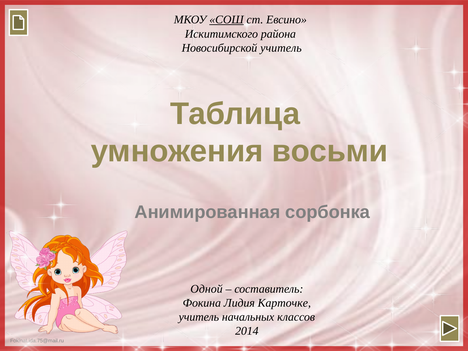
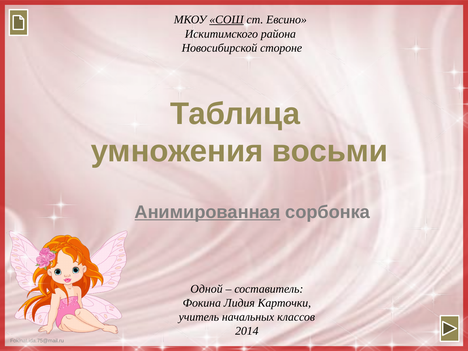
Новосибирской учитель: учитель -> стороне
Анимированная underline: none -> present
Карточке: Карточке -> Карточки
